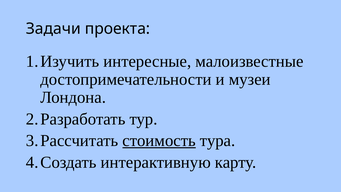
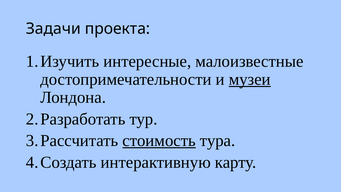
музеи underline: none -> present
